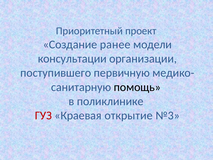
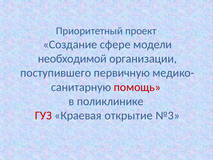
ранее: ранее -> сфере
консультации: консультации -> необходимой
помощь colour: black -> red
